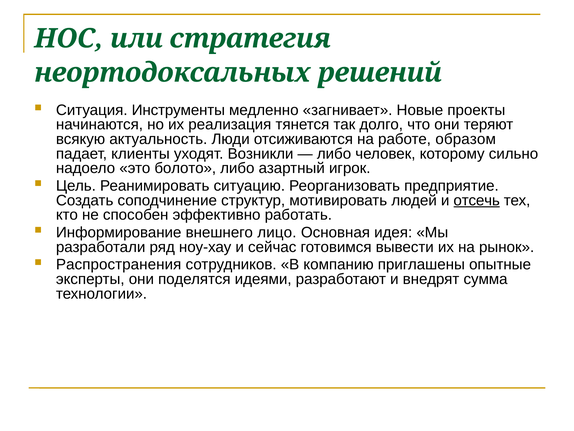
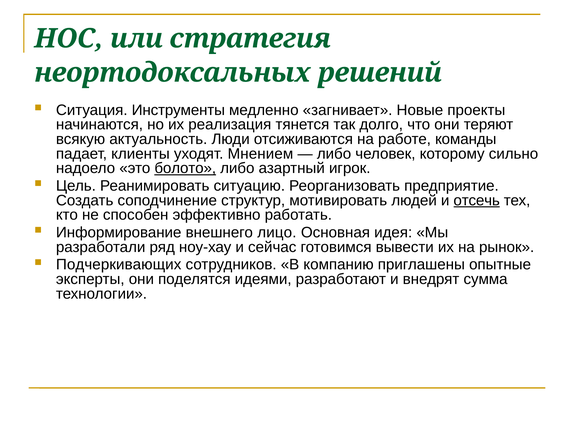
образом: образом -> команды
Возникли: Возникли -> Мнением
болото underline: none -> present
Распространения: Распространения -> Подчеркивающих
